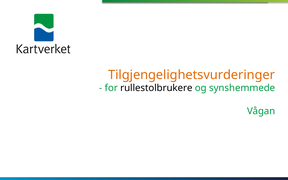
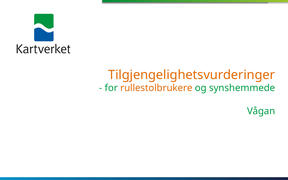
rullestolbrukere colour: black -> orange
